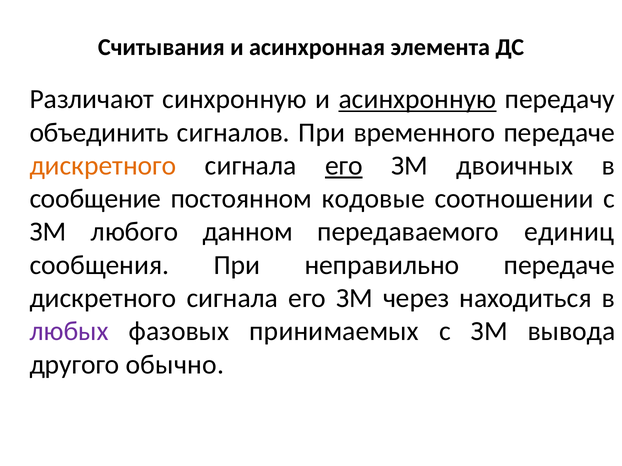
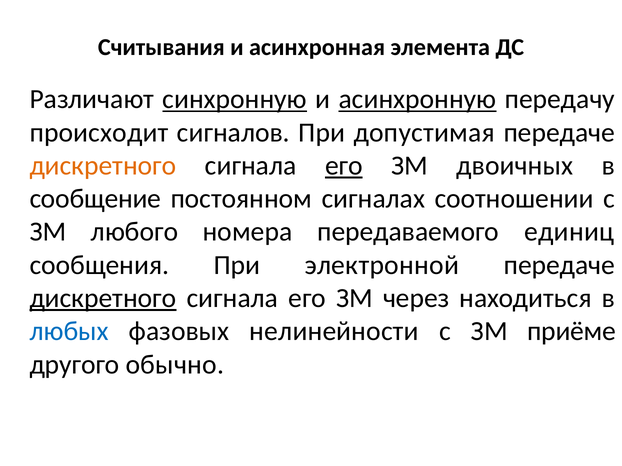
синхронную underline: none -> present
объединить: объединить -> происходит
временного: временного -> допустимая
кодовые: кодовые -> сигналах
данном: данном -> номера
неправильно: неправильно -> электронной
дискретного at (103, 298) underline: none -> present
любых colour: purple -> blue
принимаемых: принимаемых -> нелинейности
вывода: вывода -> приёме
